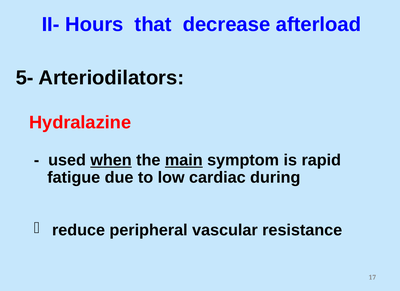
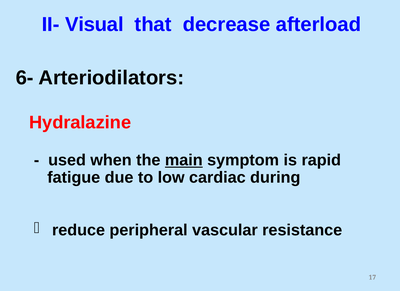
Hours: Hours -> Visual
5-: 5- -> 6-
when underline: present -> none
